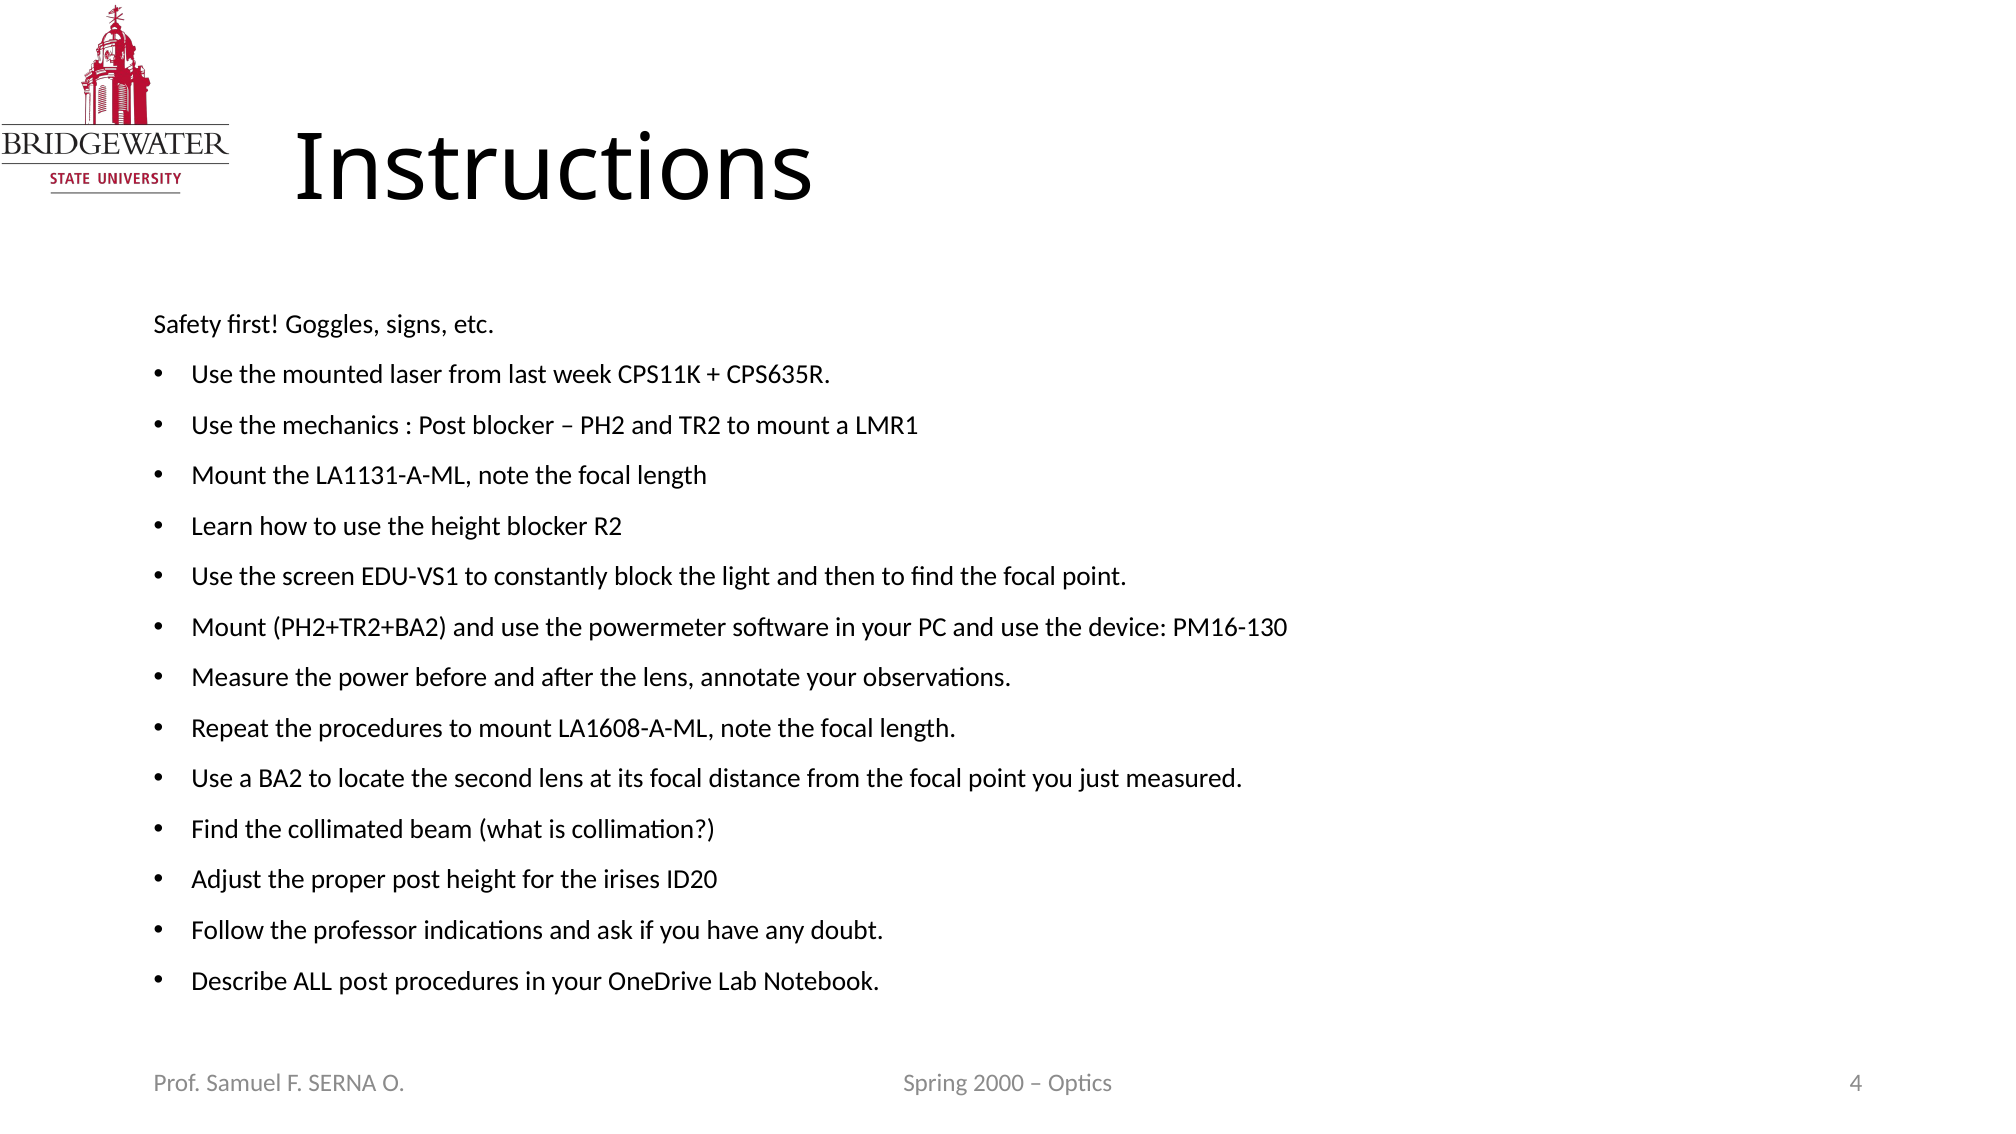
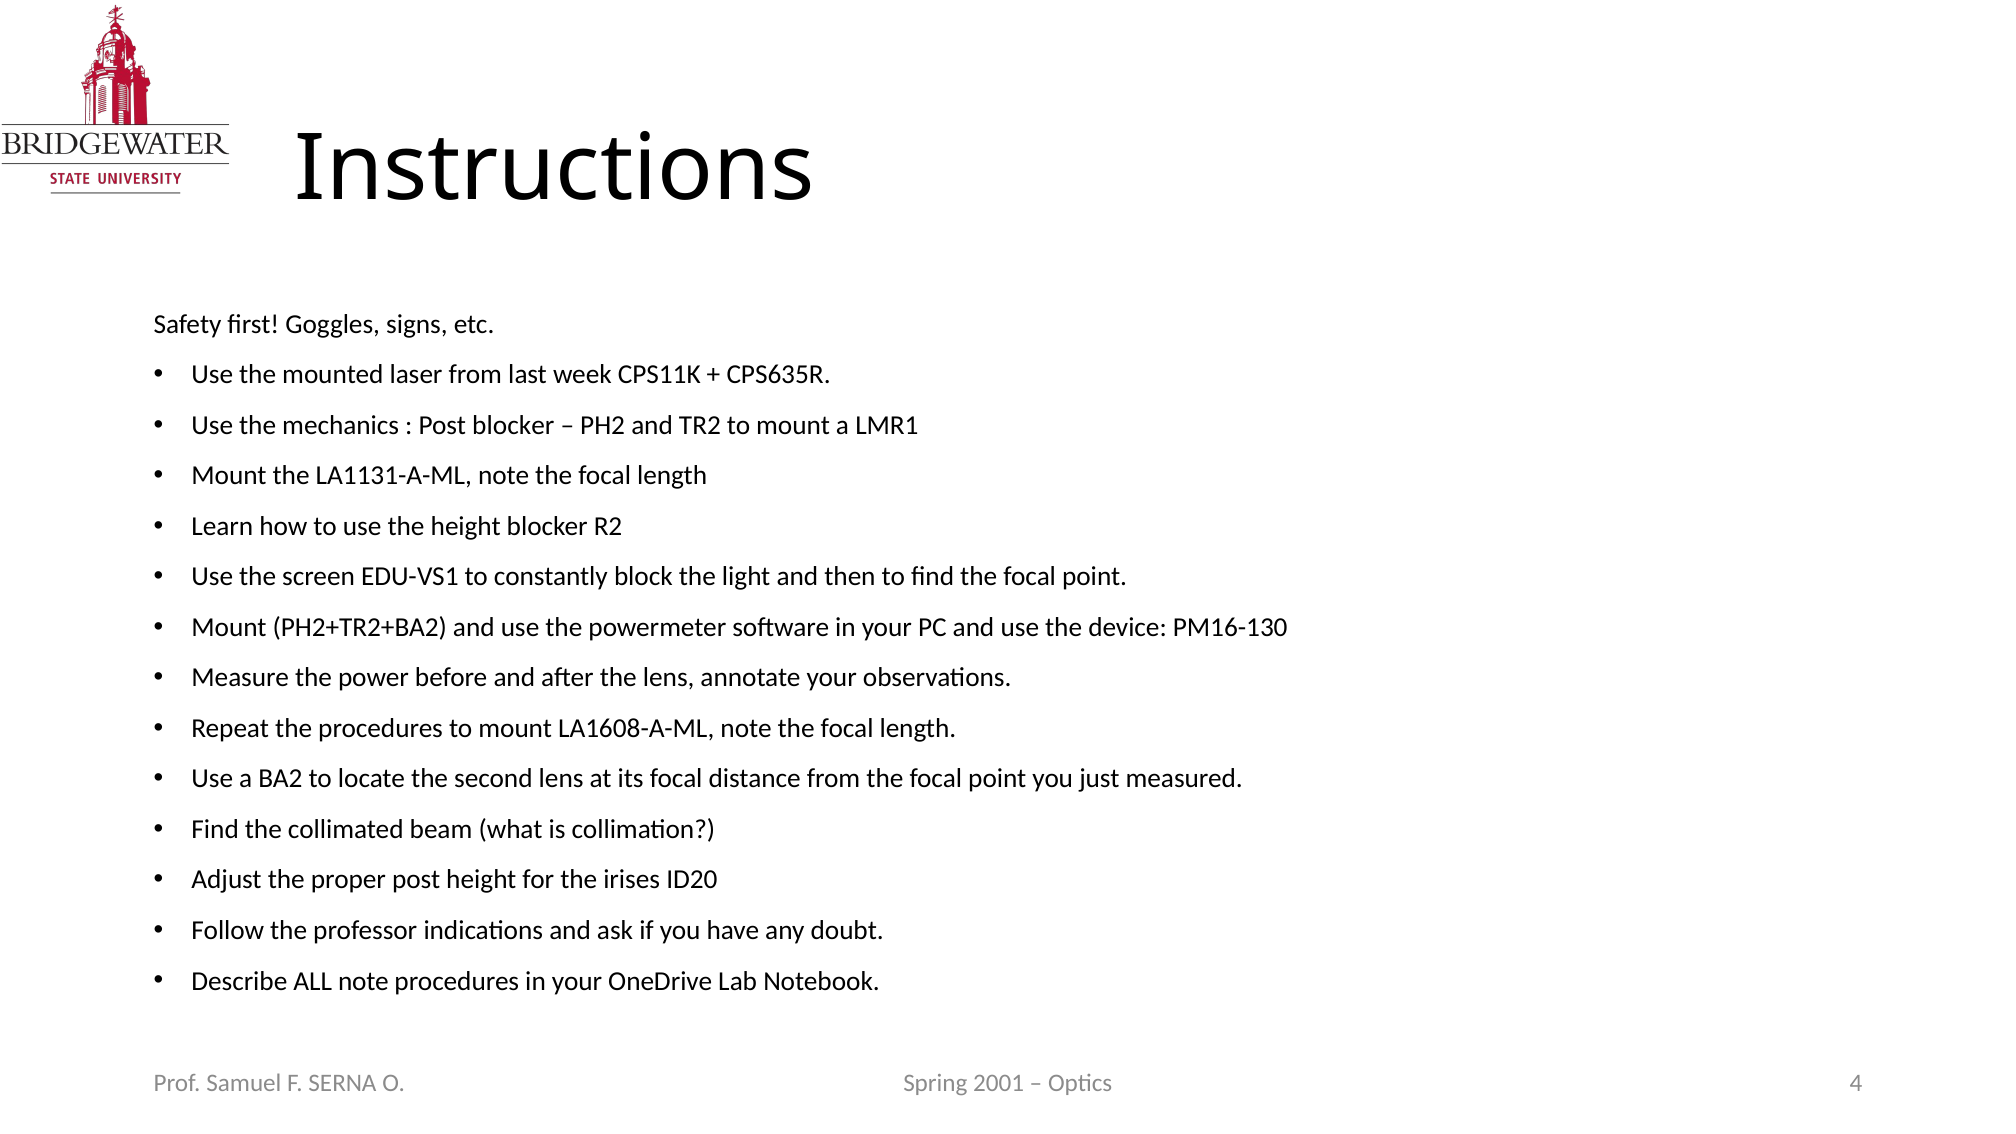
ALL post: post -> note
2000: 2000 -> 2001
